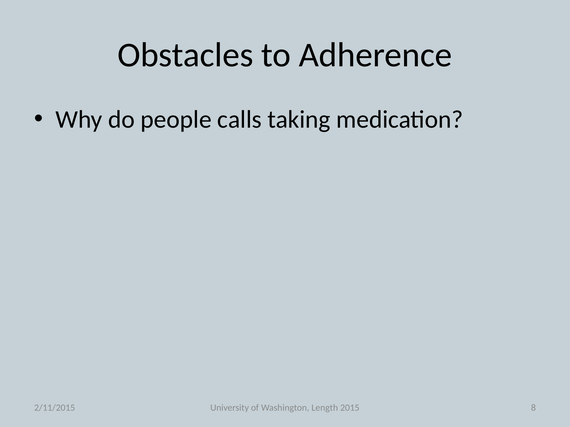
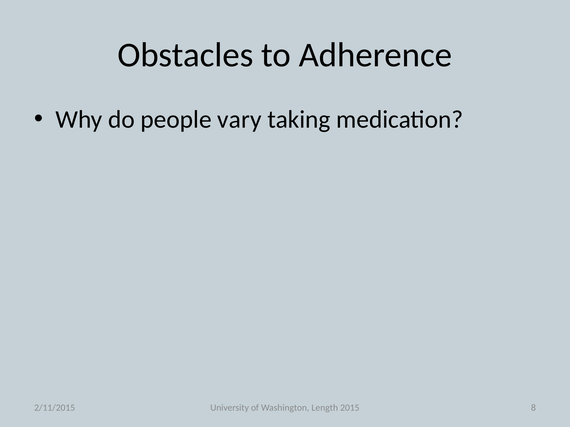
calls: calls -> vary
